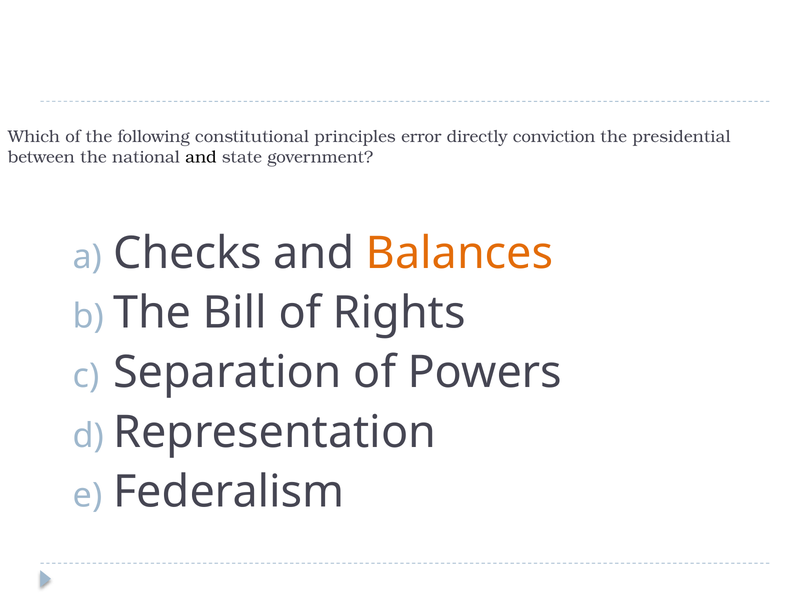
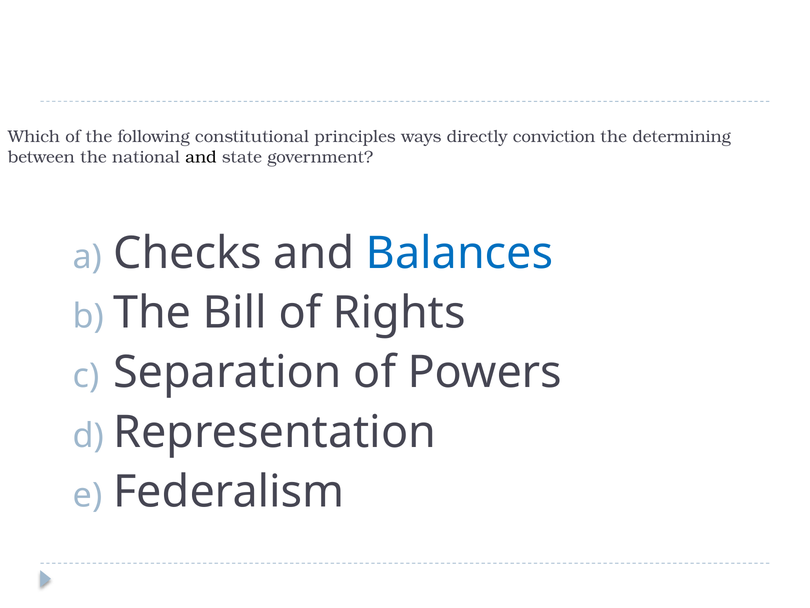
error: error -> ways
presidential: presidential -> determining
Balances colour: orange -> blue
